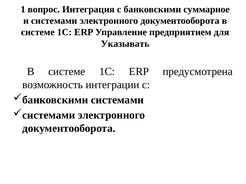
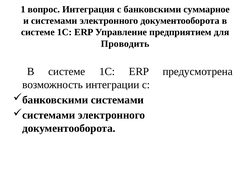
Указывать: Указывать -> Проводить
